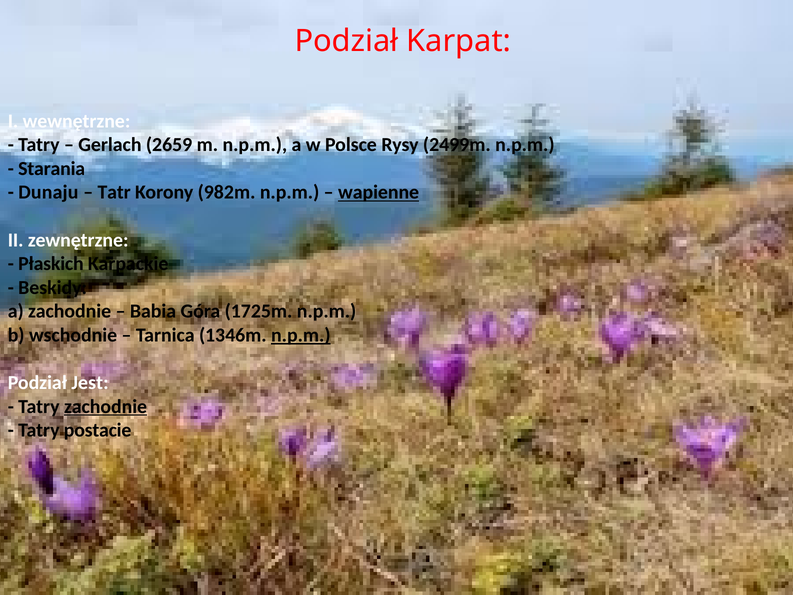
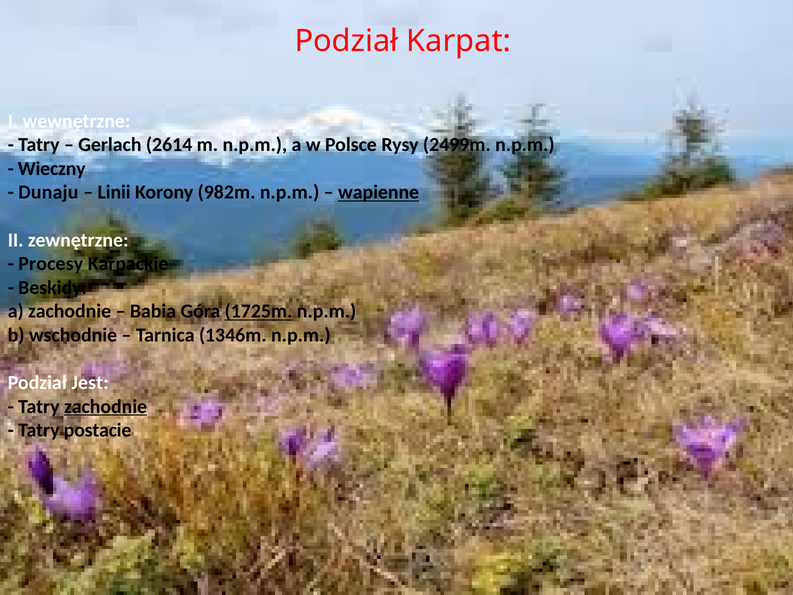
2659: 2659 -> 2614
Starania: Starania -> Wieczny
Tatr: Tatr -> Linii
Płaskich: Płaskich -> Procesy
1725m underline: none -> present
n.p.m at (301, 335) underline: present -> none
